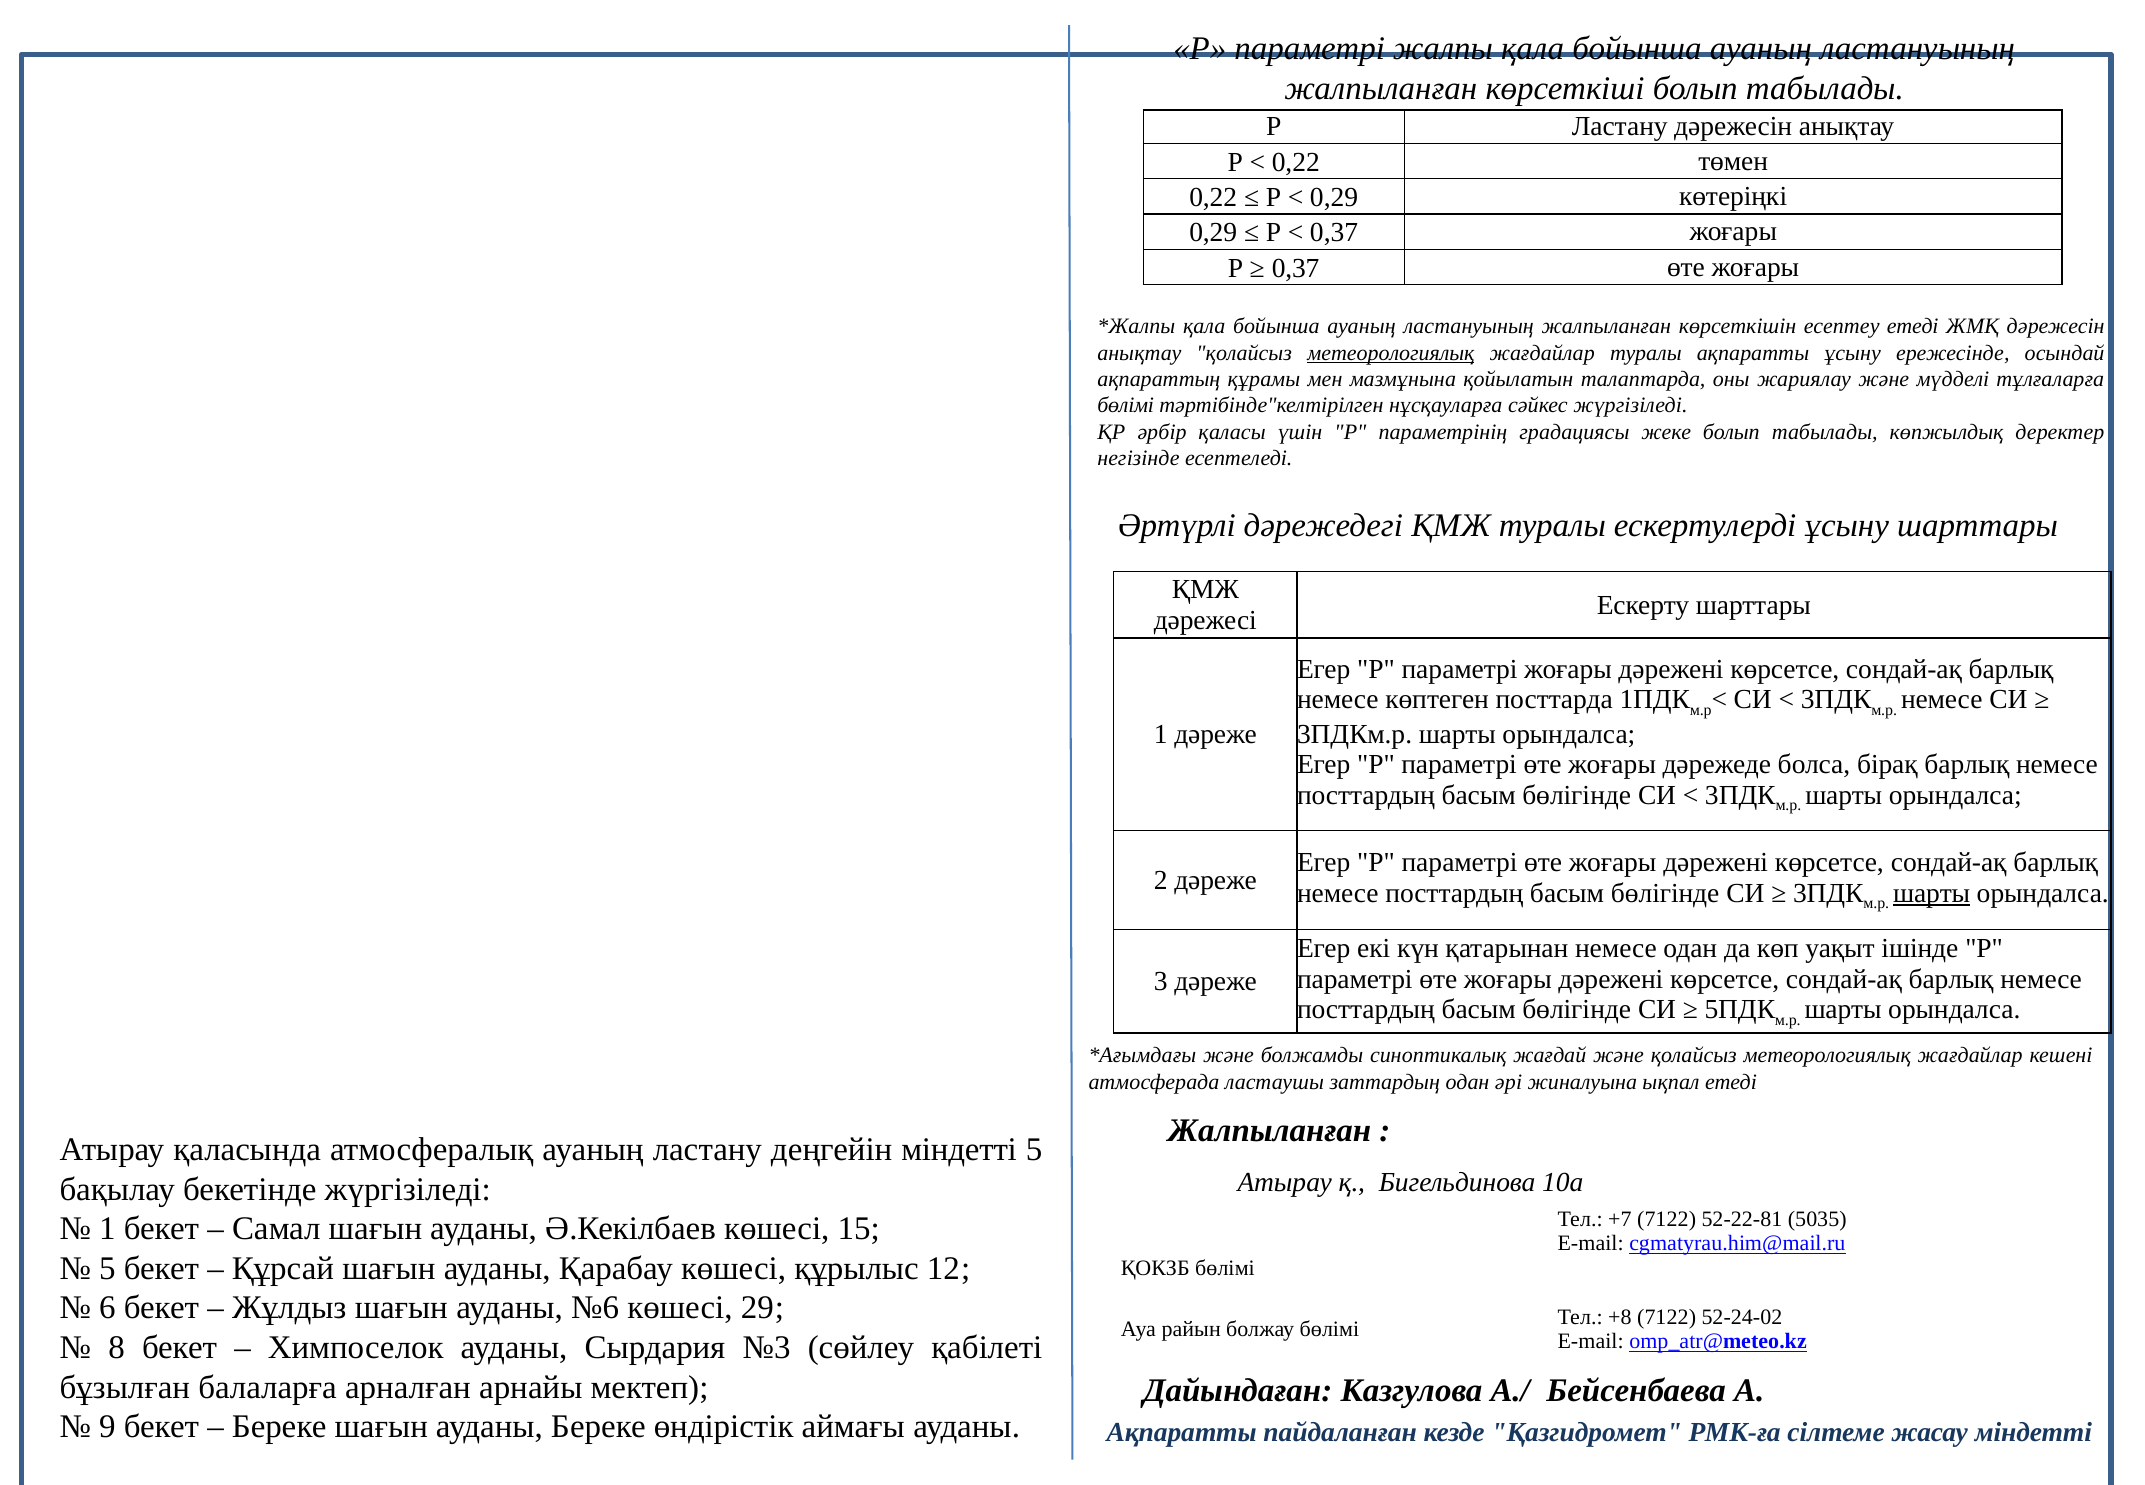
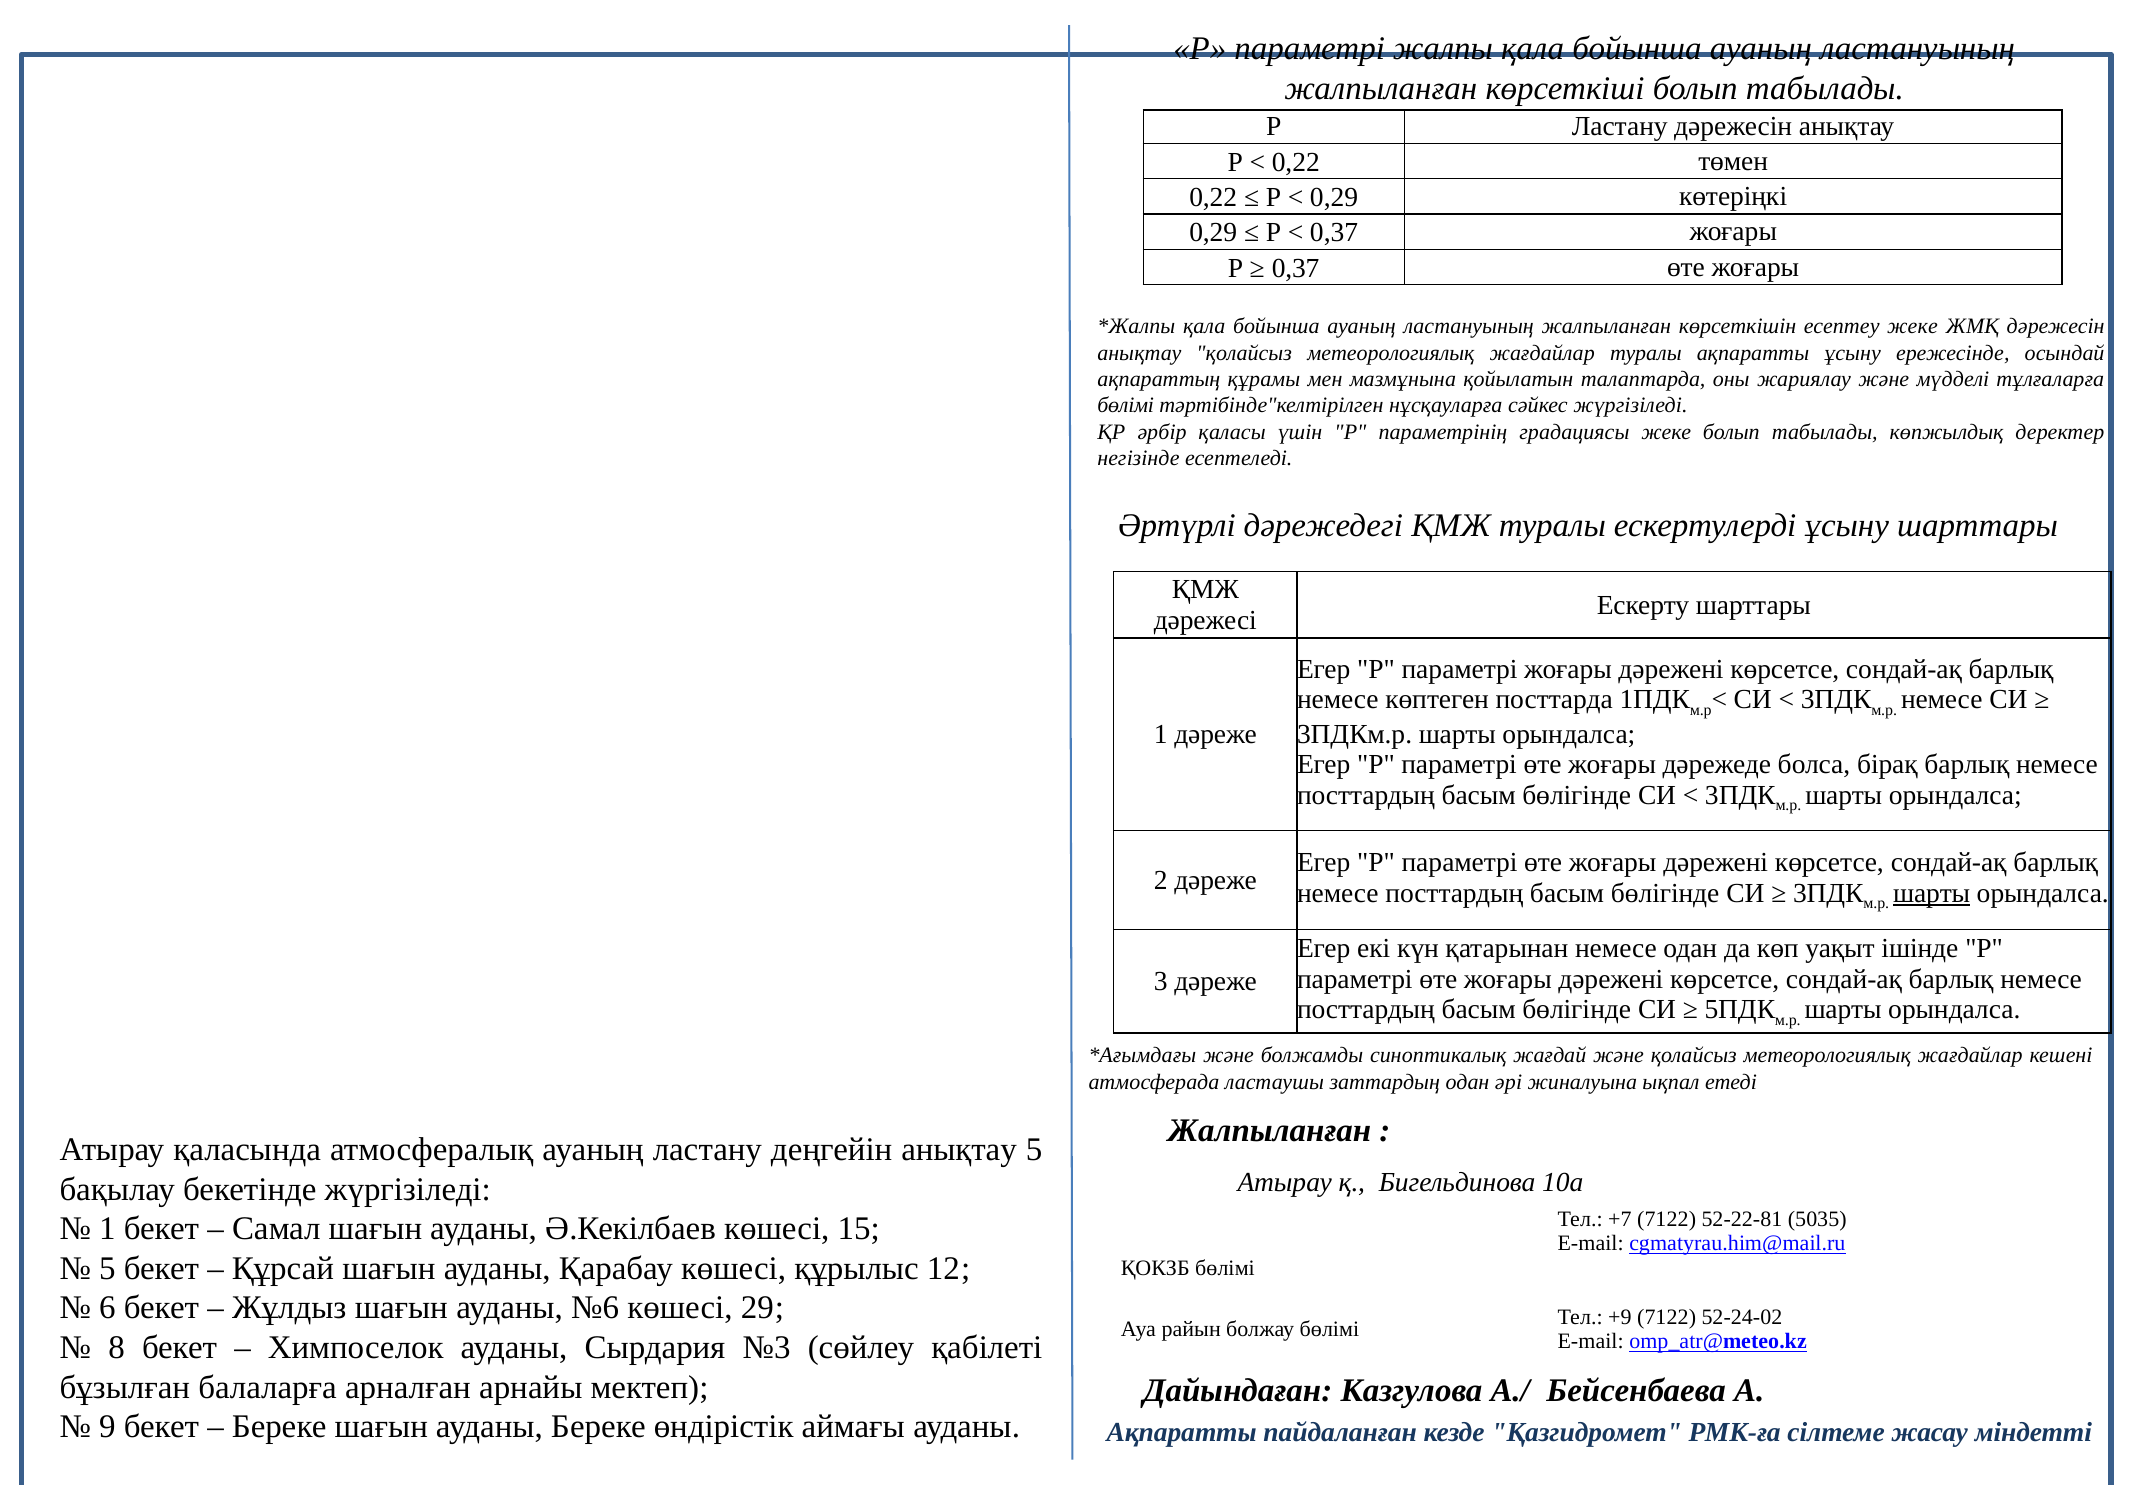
есептеу етеді: етеді -> жеке
метеорологиялық at (1391, 353) underline: present -> none
деңгейін міндетті: міндетті -> анықтау
+8: +8 -> +9
